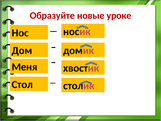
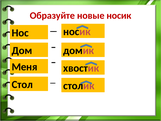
новые уроке: уроке -> носик
